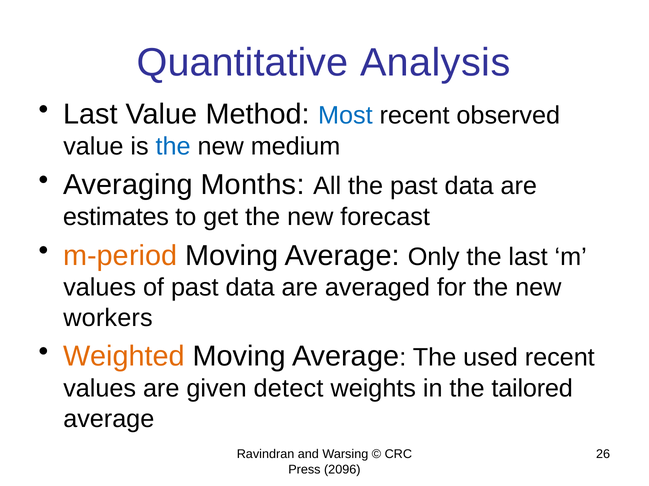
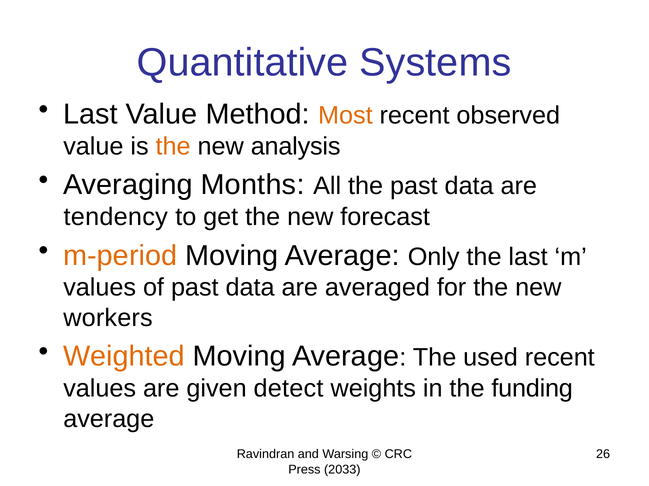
Analysis: Analysis -> Systems
Most colour: blue -> orange
the at (173, 147) colour: blue -> orange
medium: medium -> analysis
estimates: estimates -> tendency
tailored: tailored -> funding
2096: 2096 -> 2033
